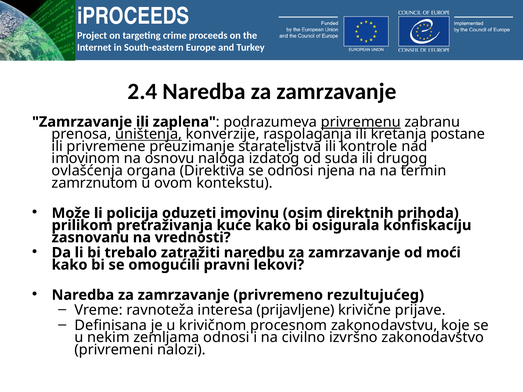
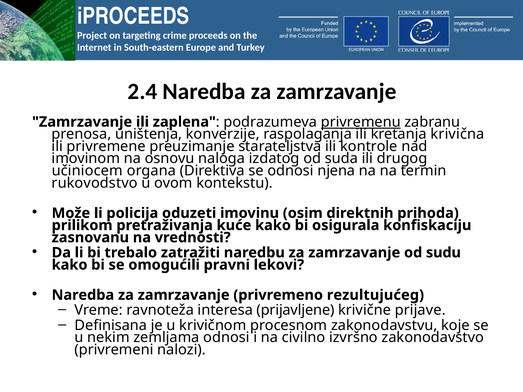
uništenja underline: present -> none
postane: postane -> krivična
ovlašćenja: ovlašćenja -> učiniocem
zamrznutom: zamrznutom -> rukovodstvo
moći: moći -> sudu
